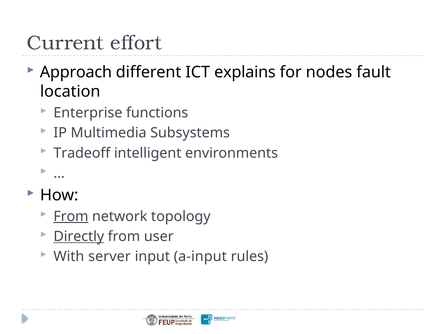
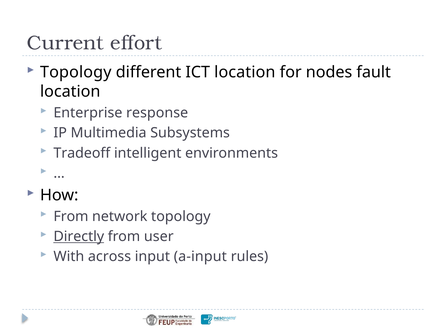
Approach at (76, 72): Approach -> Topology
ICT explains: explains -> location
functions: functions -> response
From at (71, 217) underline: present -> none
server: server -> across
